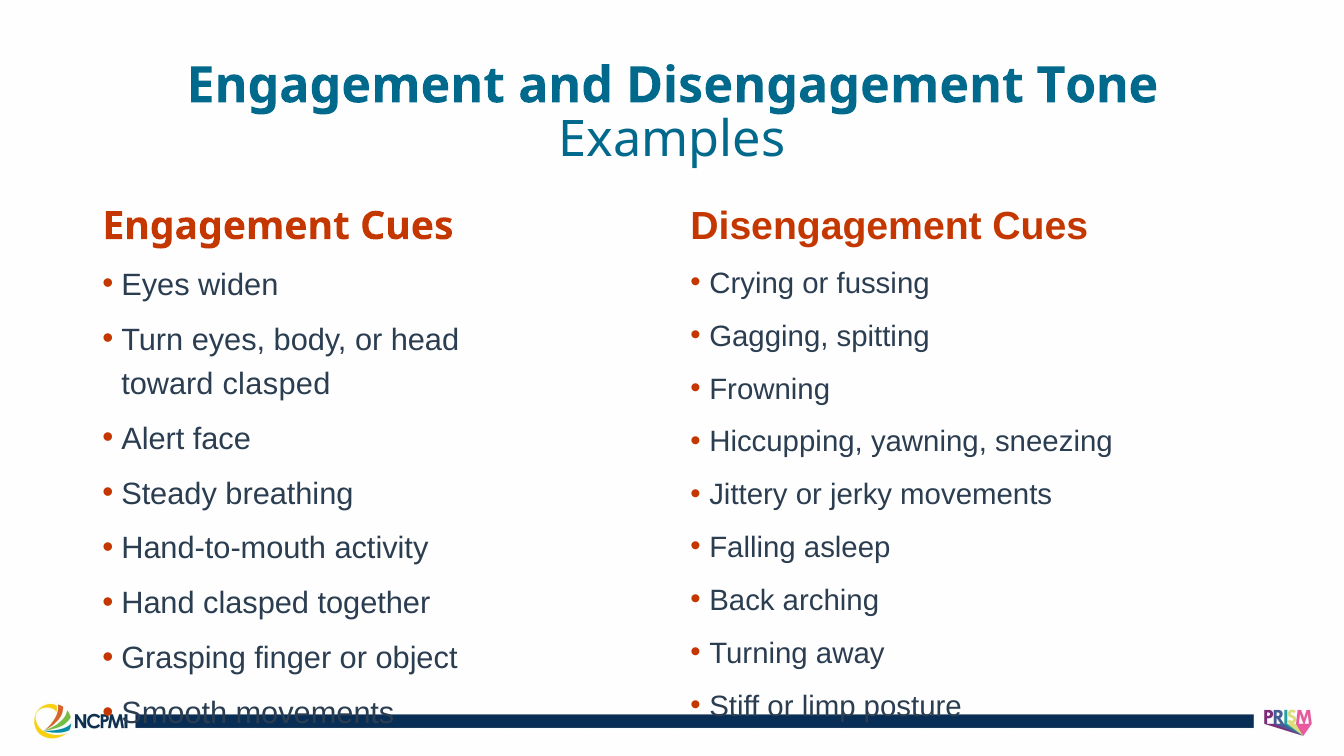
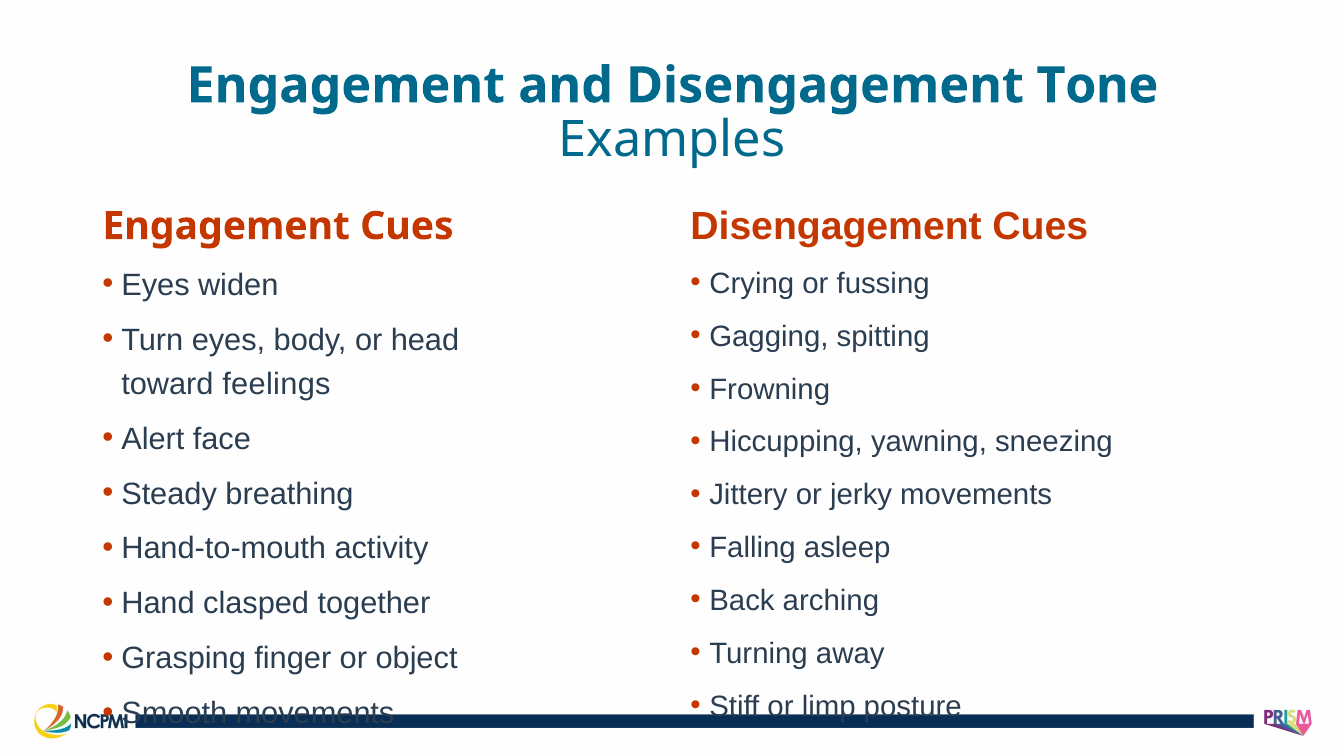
toward clasped: clasped -> feelings
